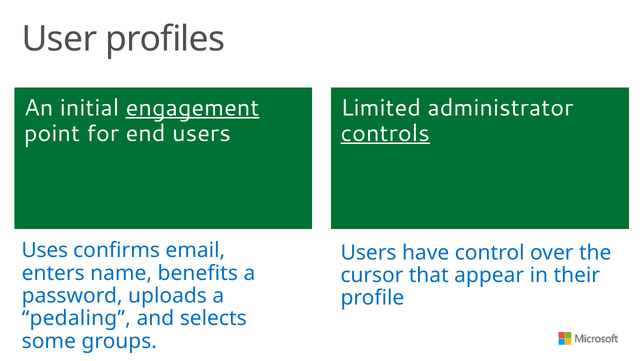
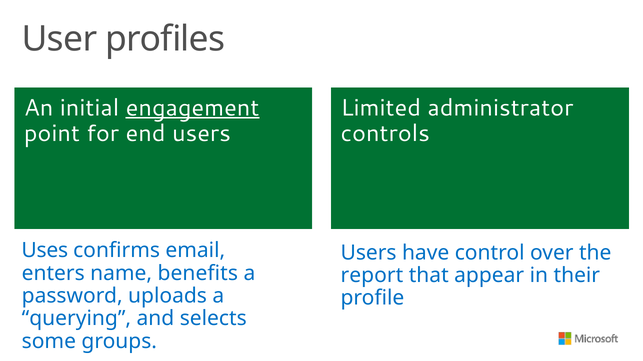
controls underline: present -> none
cursor: cursor -> report
pedaling: pedaling -> querying
